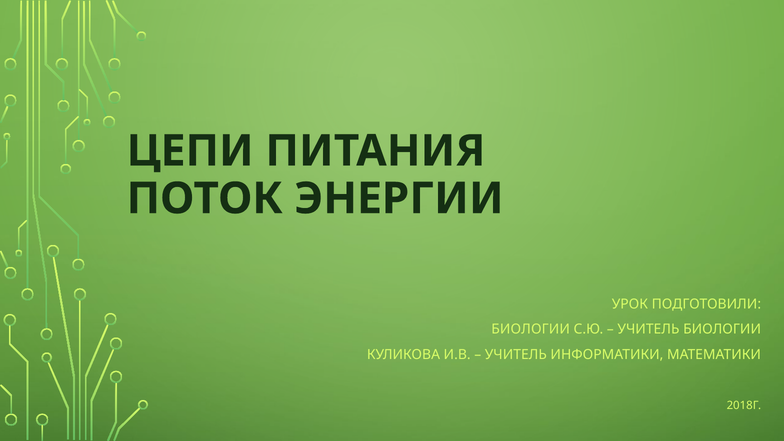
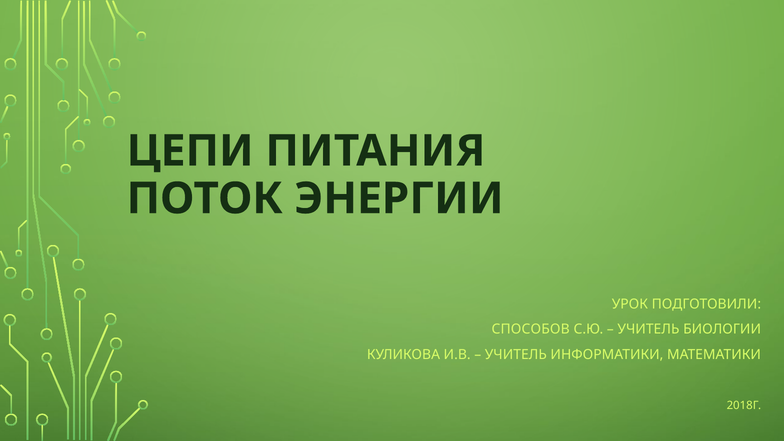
БИОЛОГИИ at (531, 329): БИОЛОГИИ -> СПОСОБОВ
